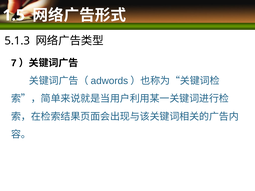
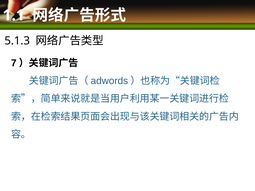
1.5: 1.5 -> 1.1
